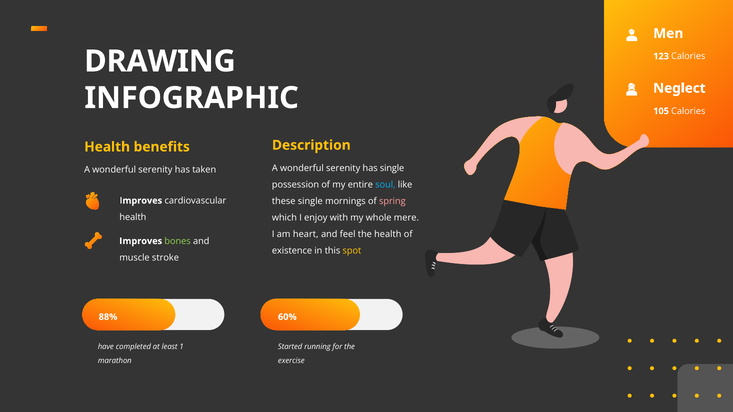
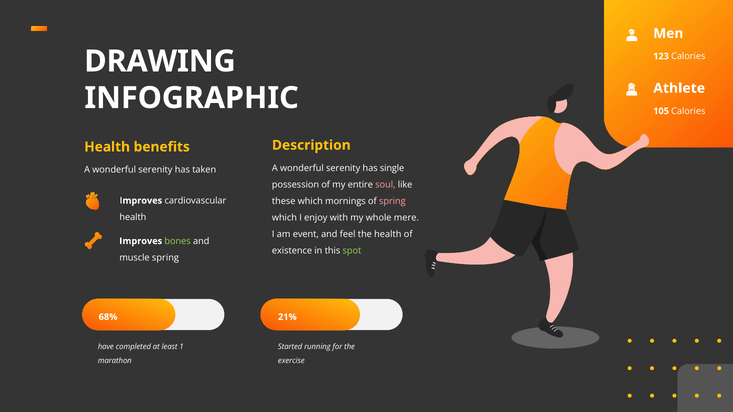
Neglect: Neglect -> Athlete
soul colour: light blue -> pink
these single: single -> which
heart: heart -> event
spot colour: yellow -> light green
muscle stroke: stroke -> spring
88%: 88% -> 68%
60%: 60% -> 21%
